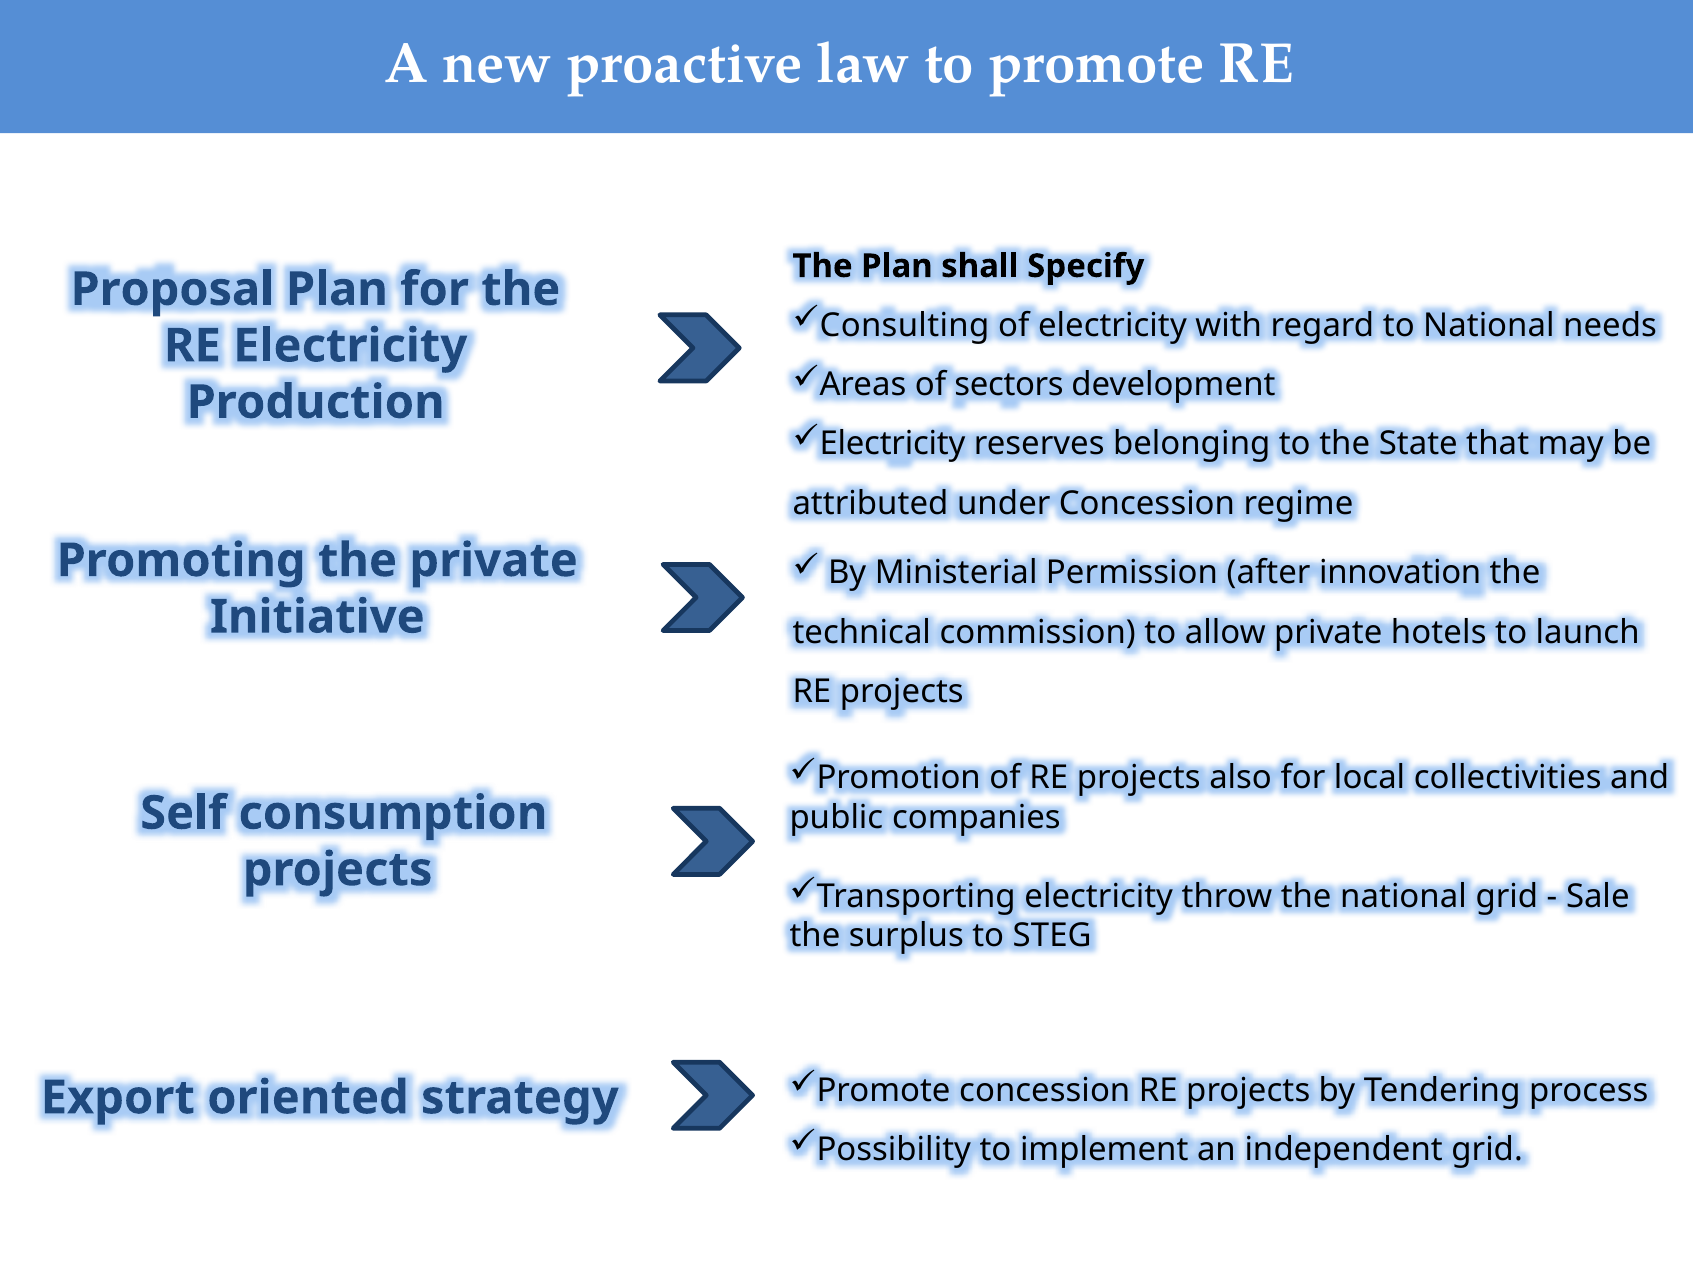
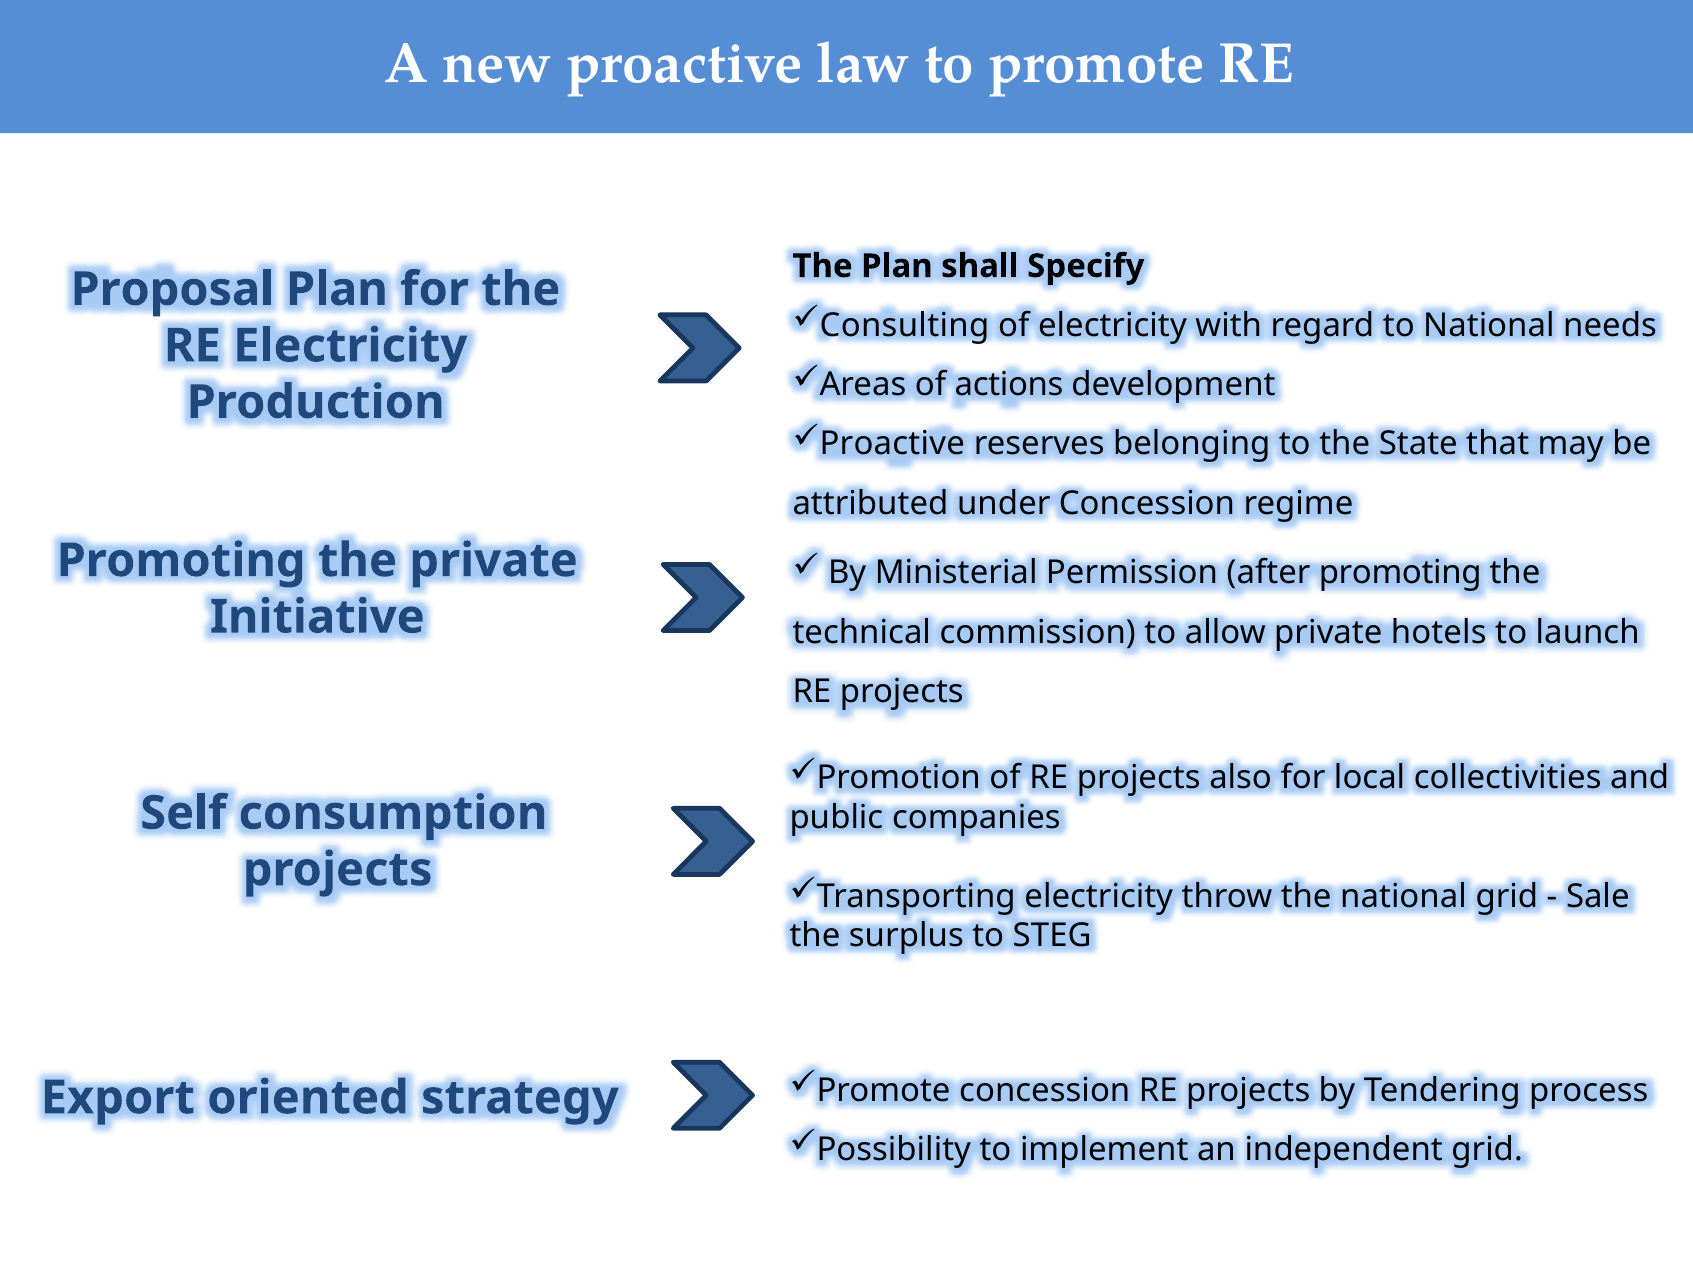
sectors: sectors -> actions
Electricity at (892, 444): Electricity -> Proactive
after innovation: innovation -> promoting
